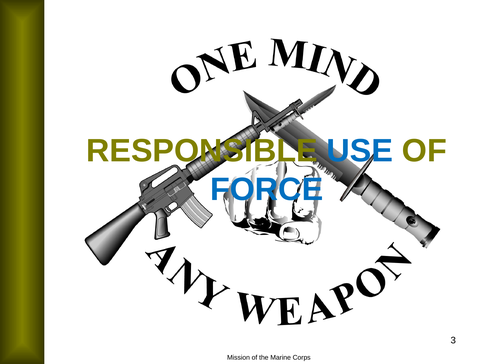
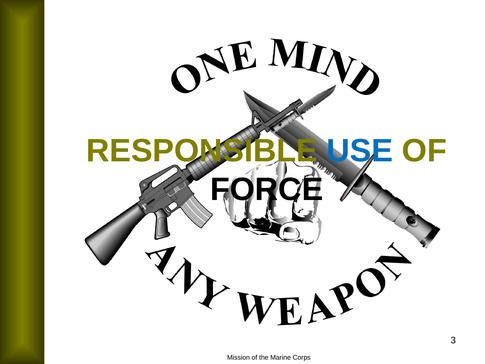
FORCE colour: blue -> black
